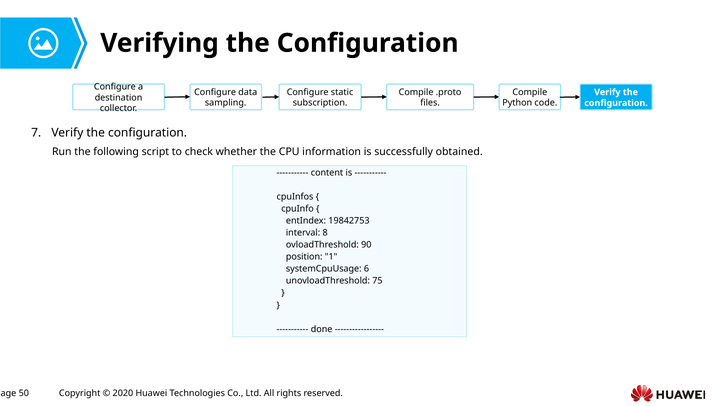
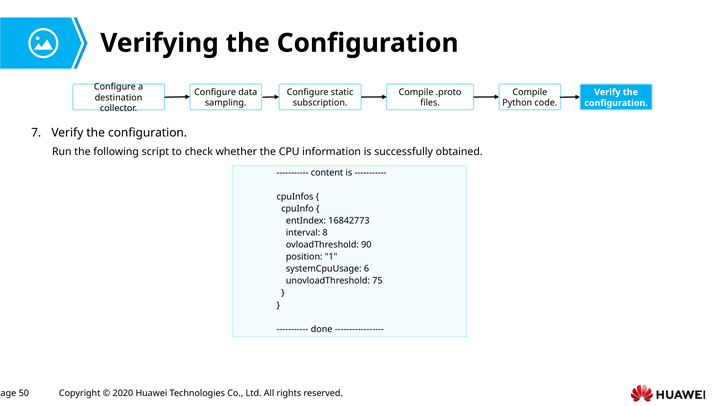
19842753: 19842753 -> 16842773
